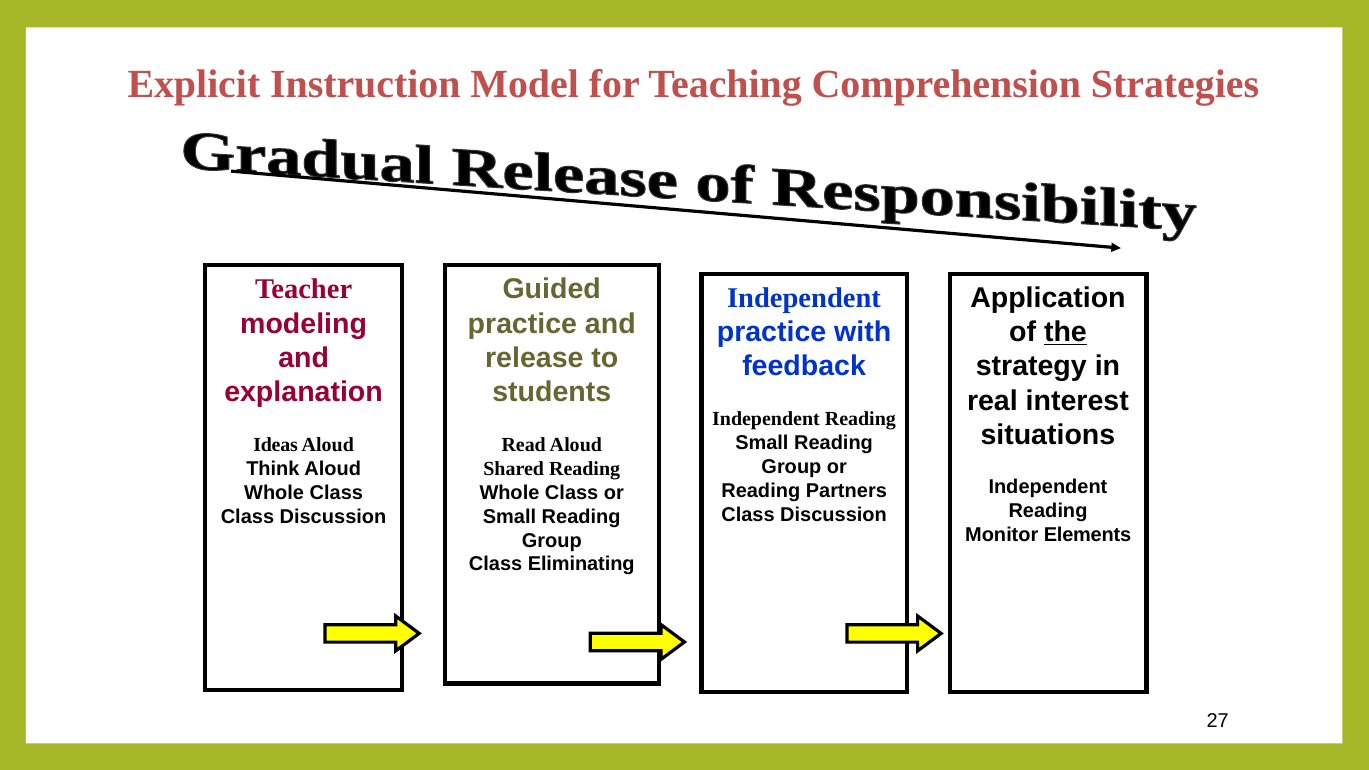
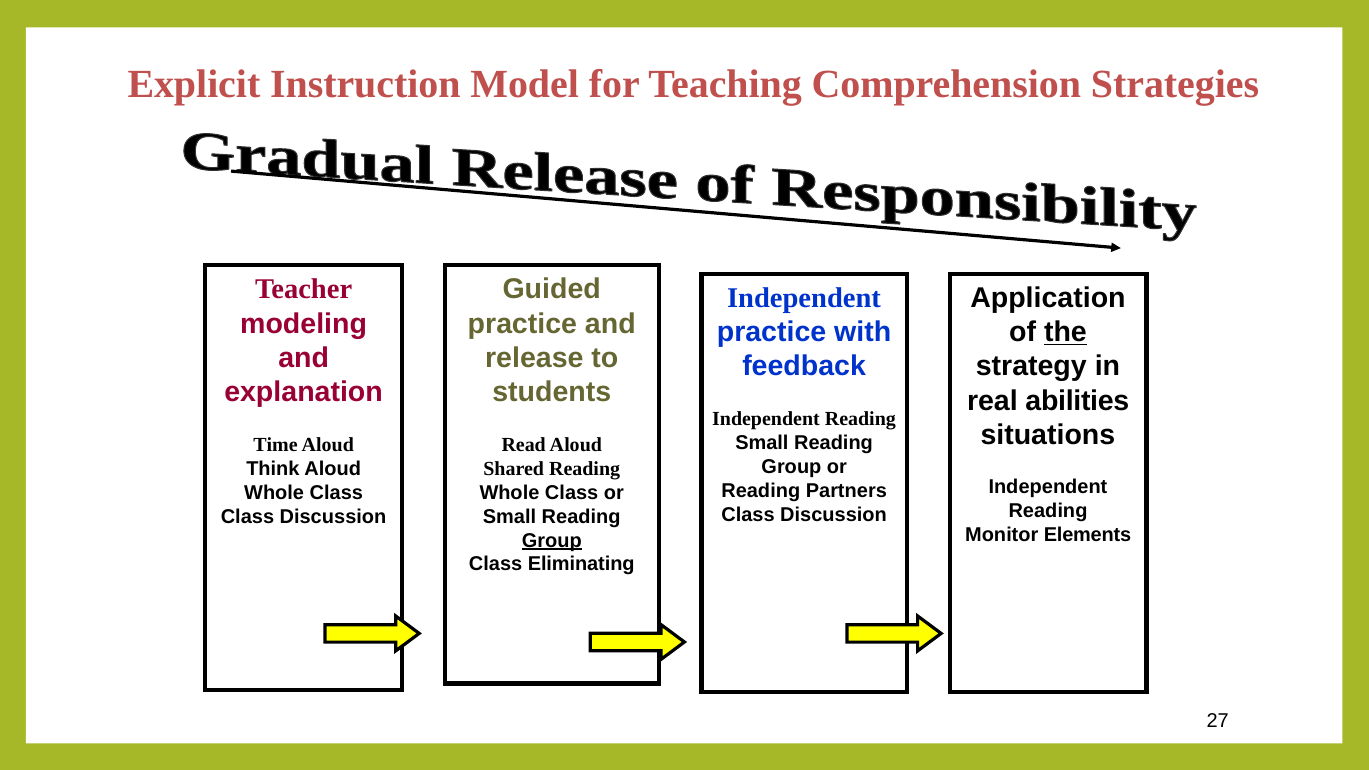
interest: interest -> abilities
Ideas: Ideas -> Time
Group at (552, 540) underline: none -> present
